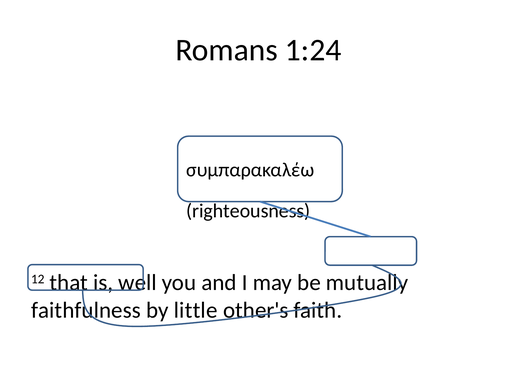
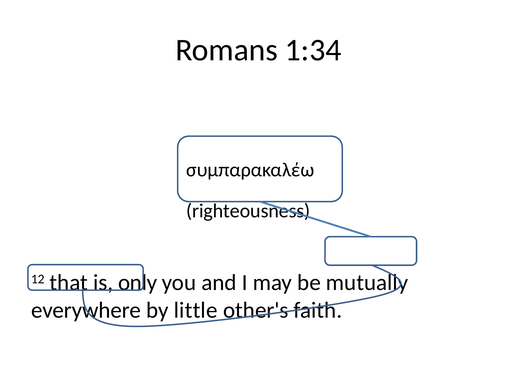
1:24: 1:24 -> 1:34
well: well -> only
faithfulness: faithfulness -> everywhere
